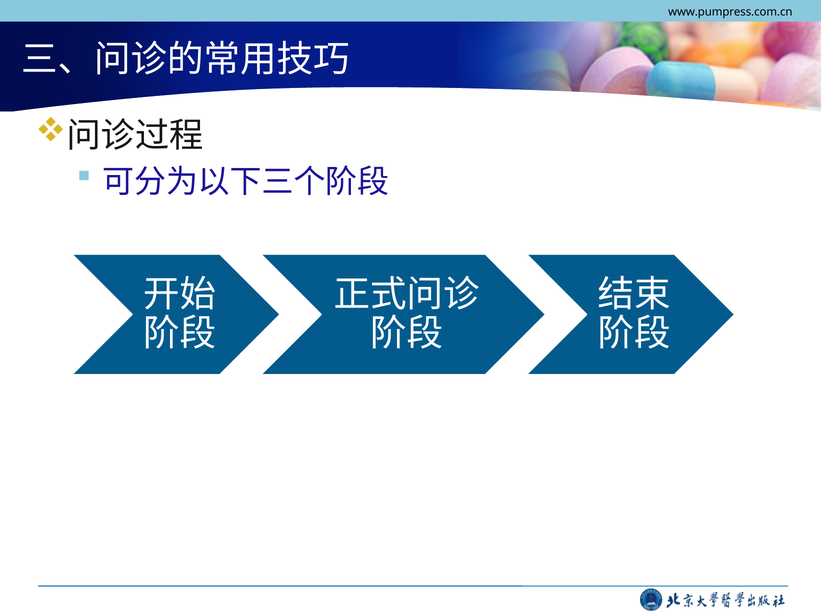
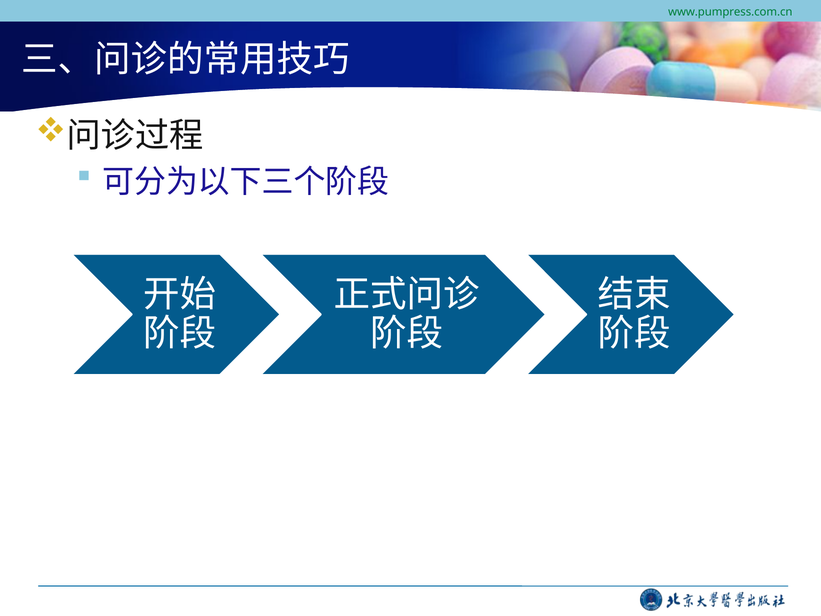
www.pumpress.com.cn colour: black -> green
